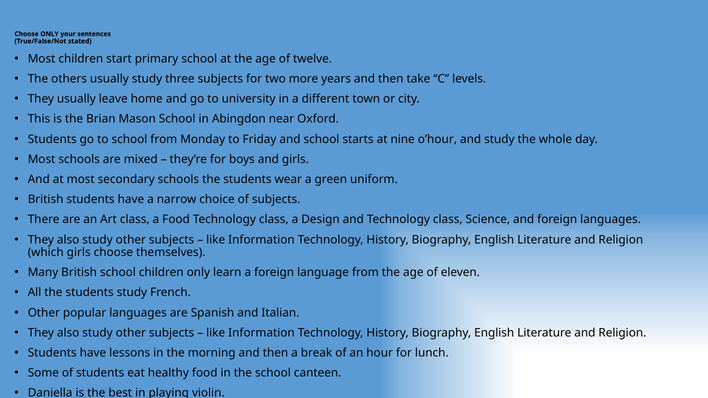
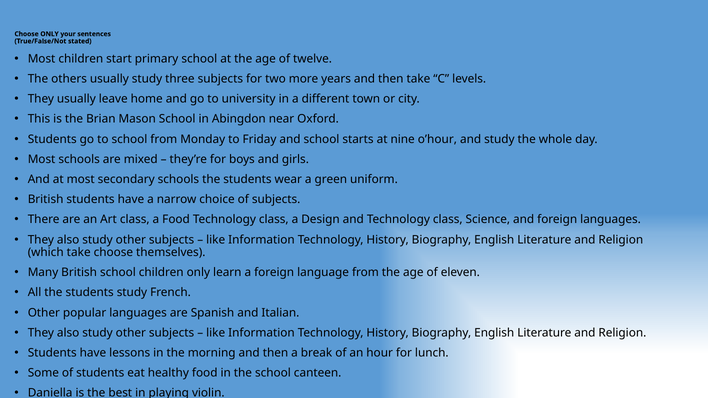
which girls: girls -> take
